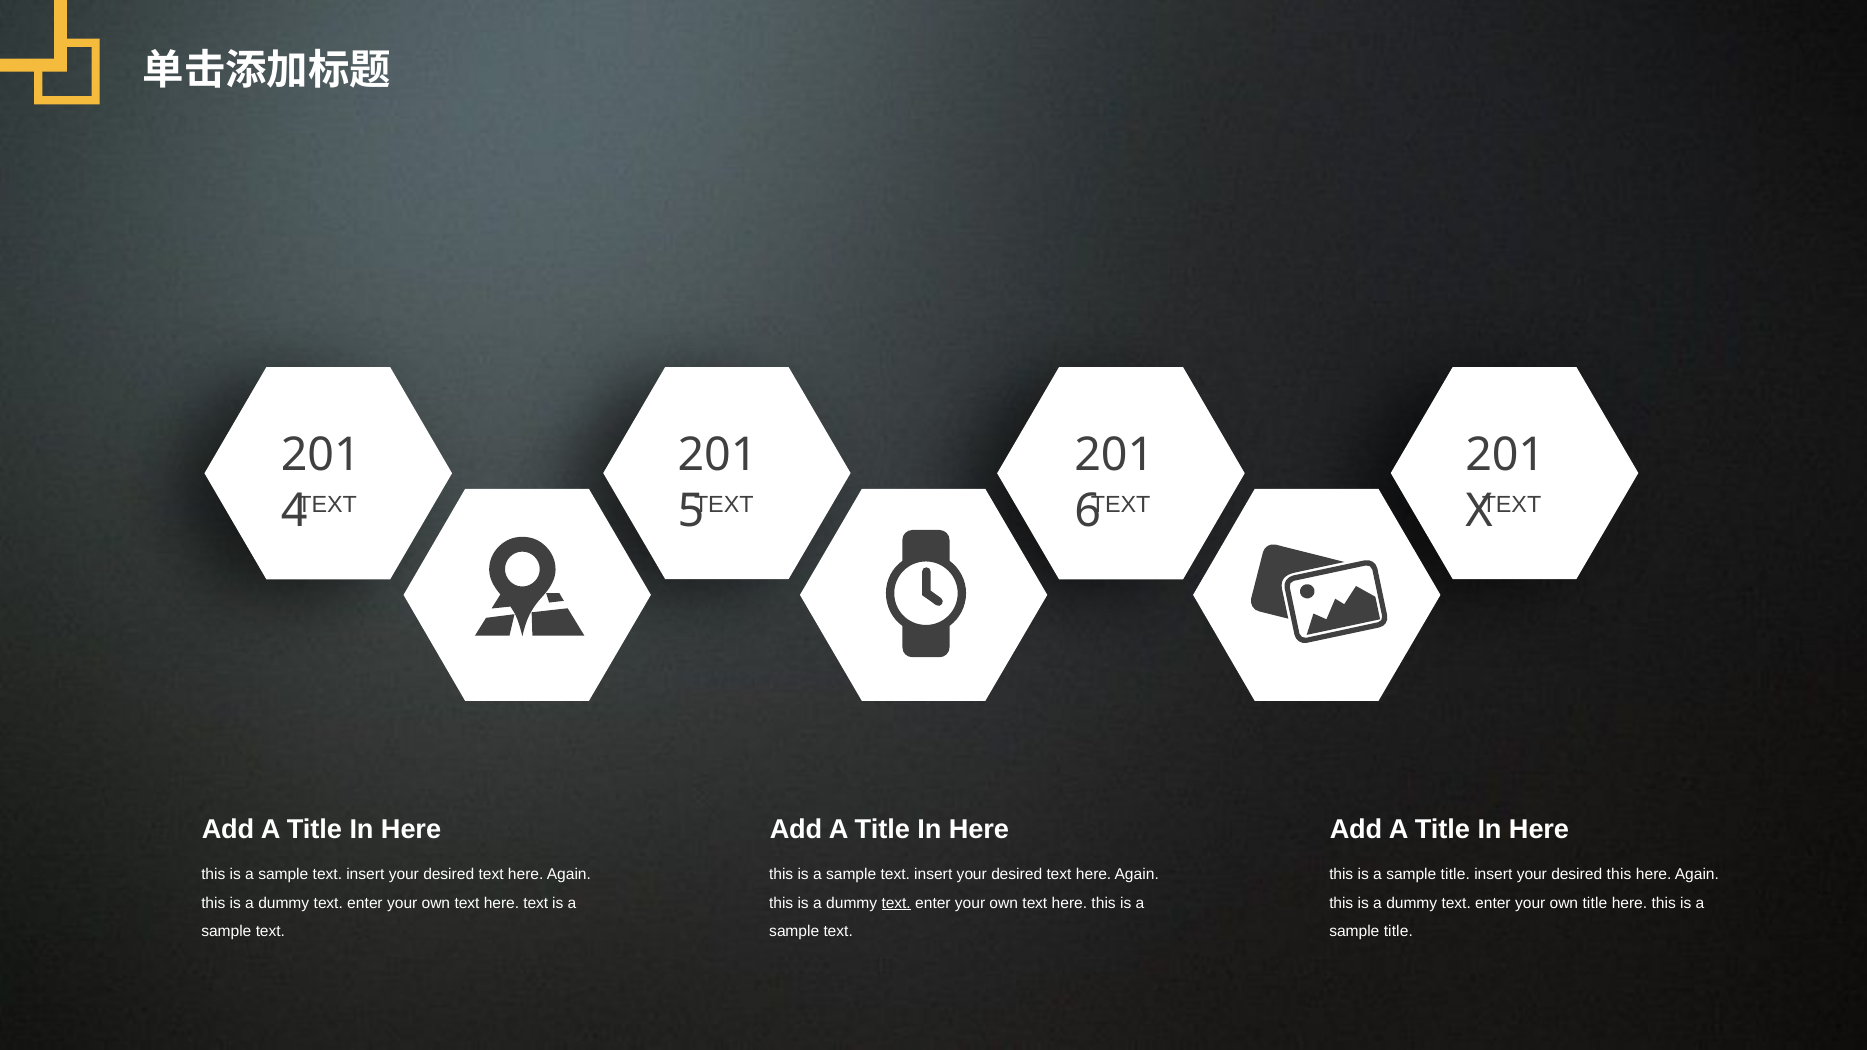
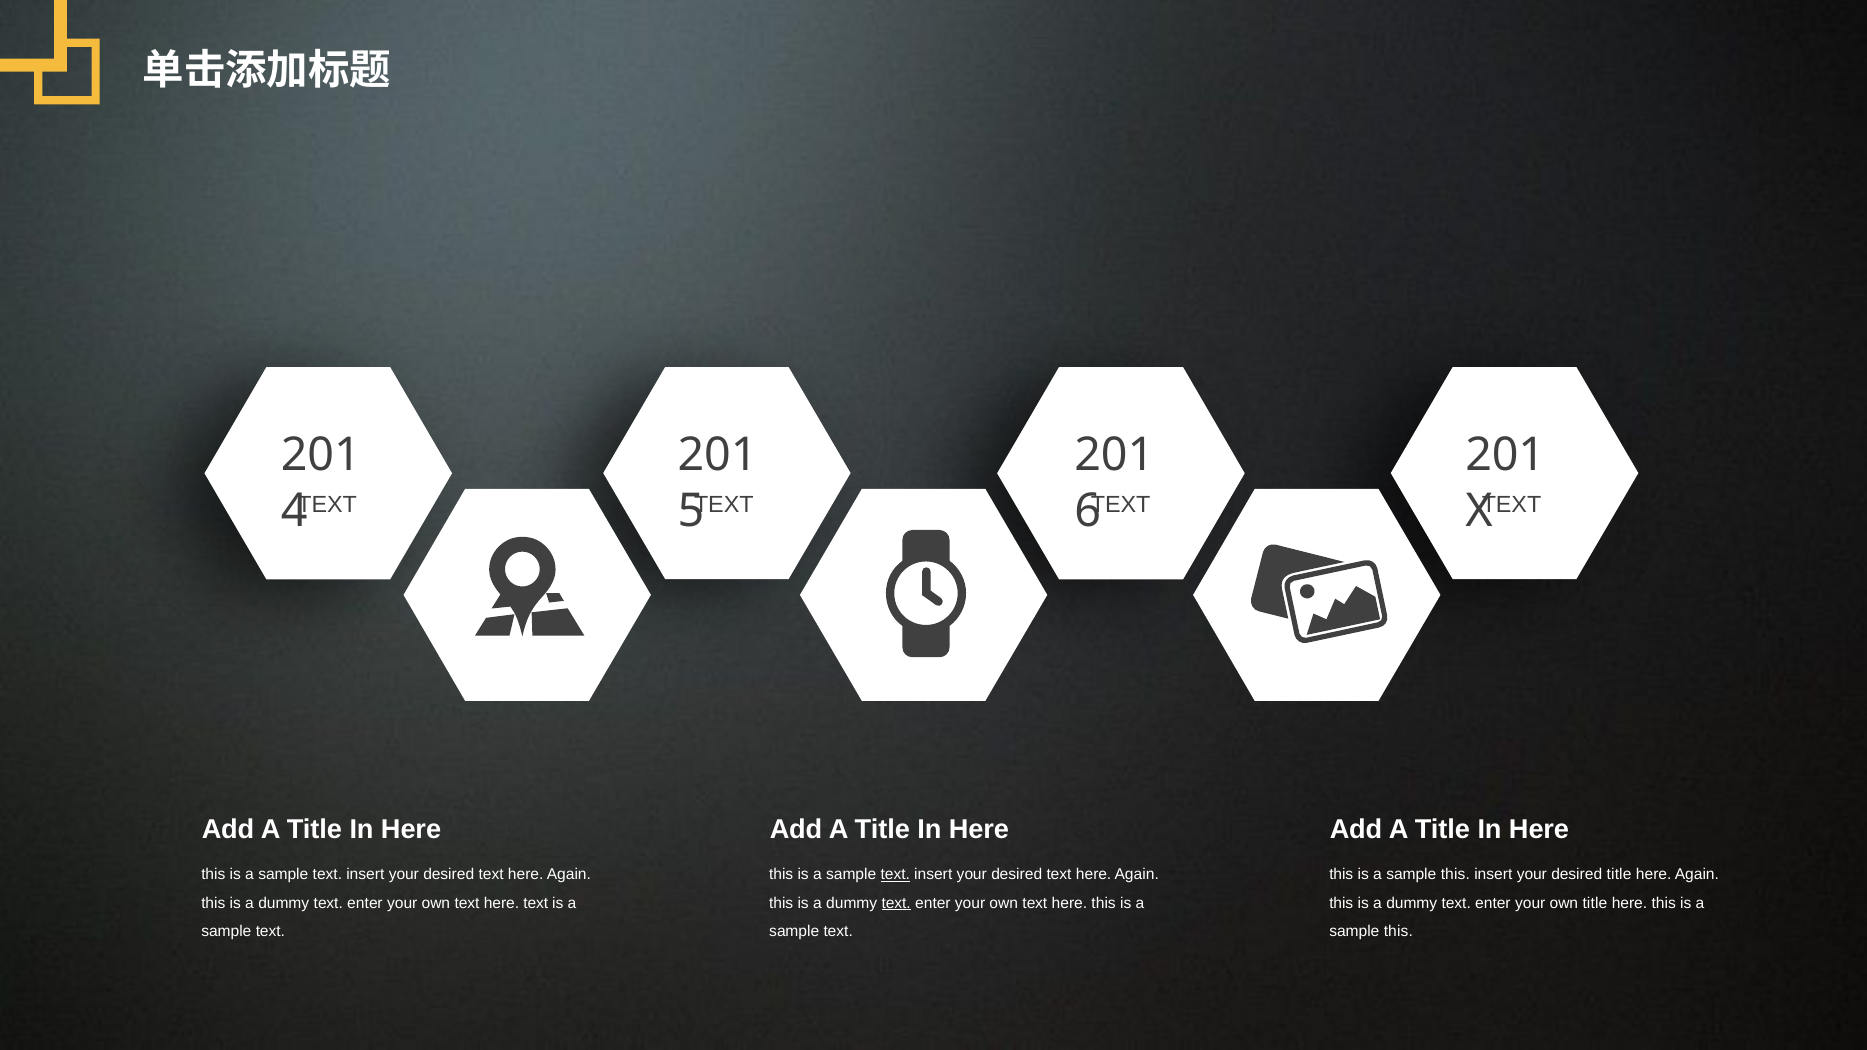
text at (895, 875) underline: none -> present
title at (1455, 875): title -> this
desired this: this -> title
title at (1398, 932): title -> this
